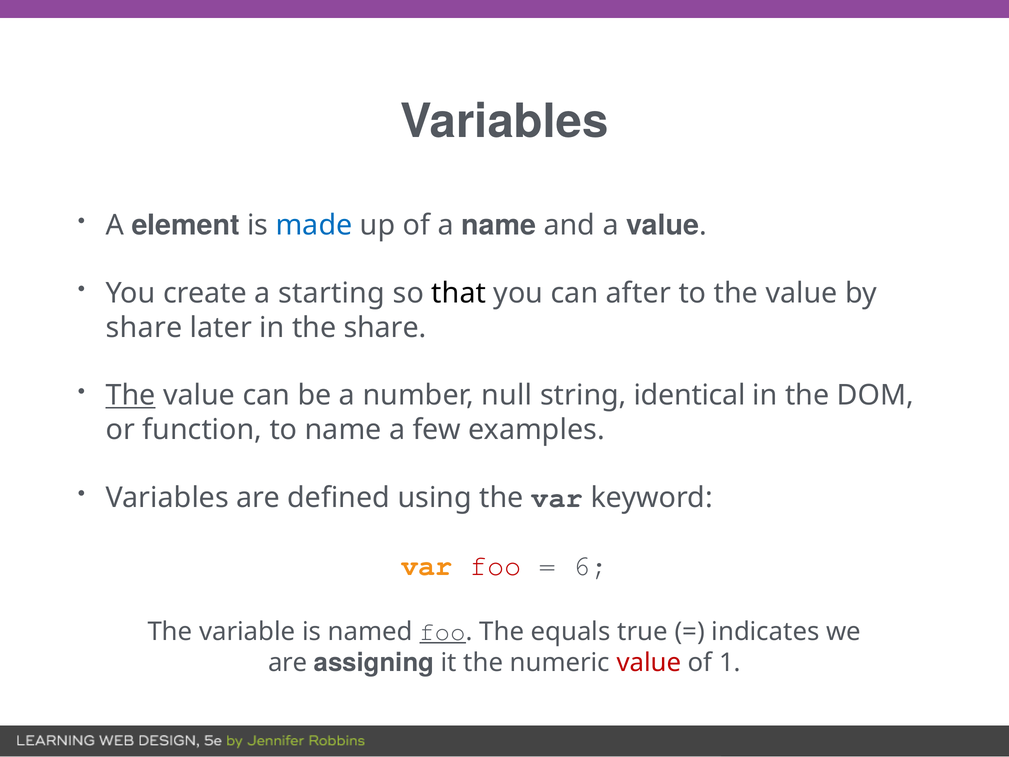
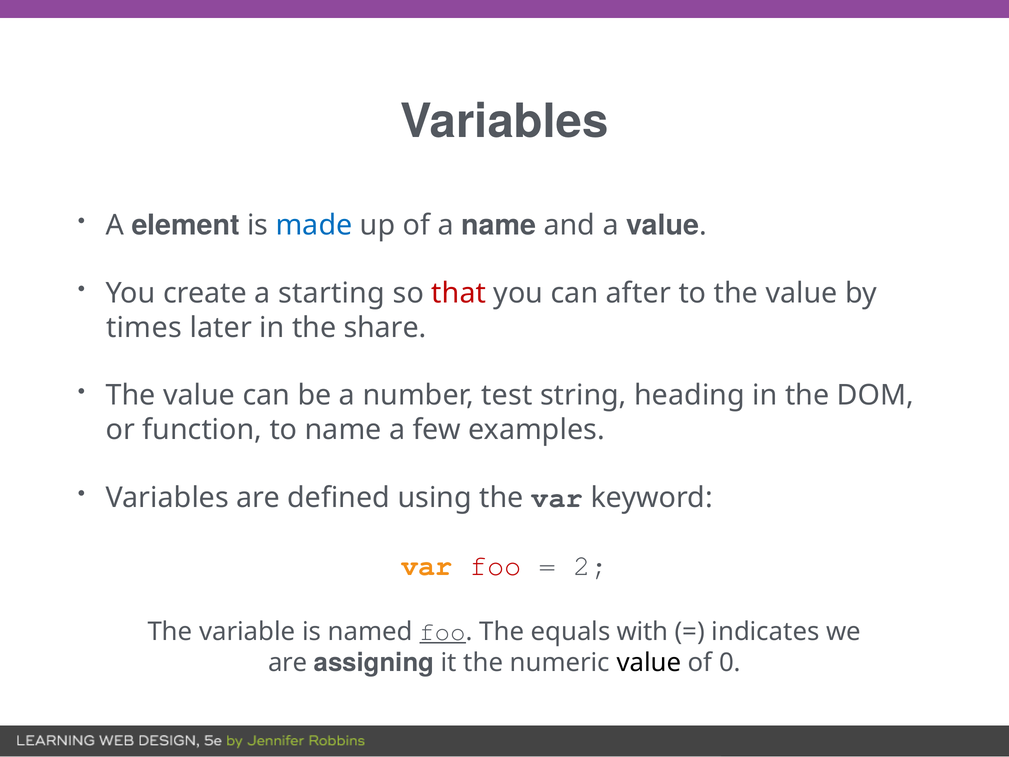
that colour: black -> red
share at (144, 327): share -> times
The at (131, 395) underline: present -> none
null: null -> test
identical: identical -> heading
6: 6 -> 2
true: true -> with
value at (649, 663) colour: red -> black
1: 1 -> 0
